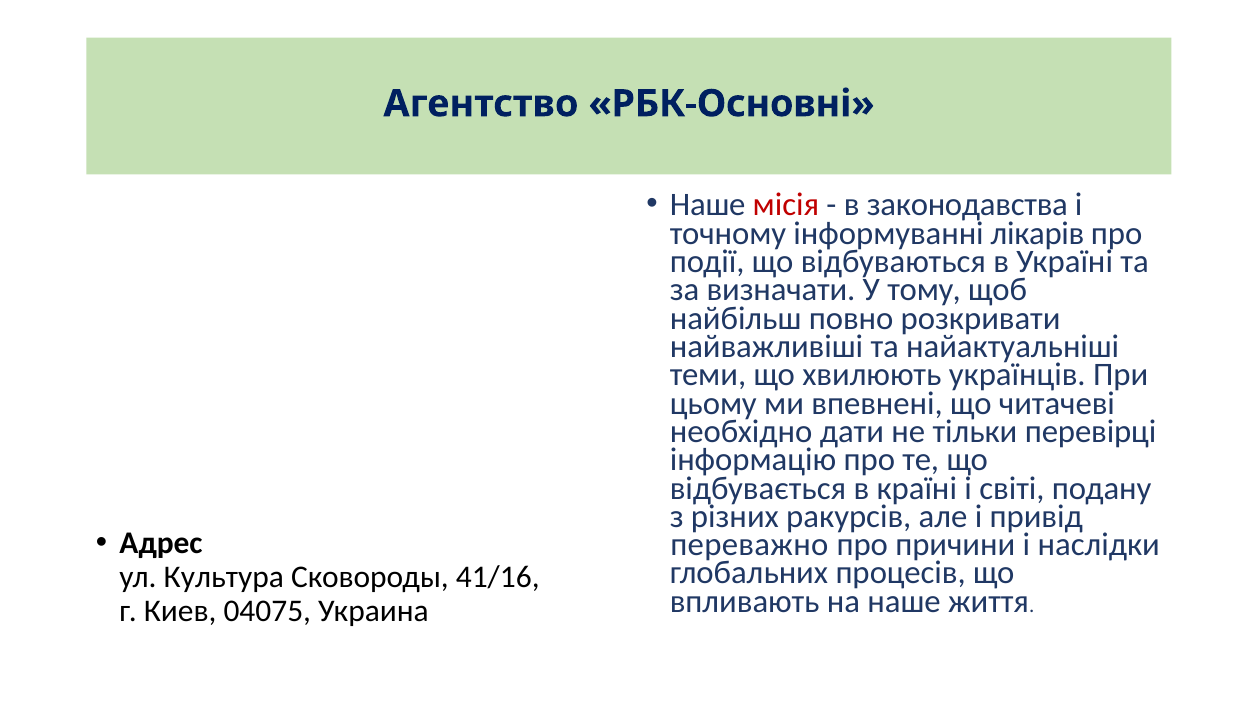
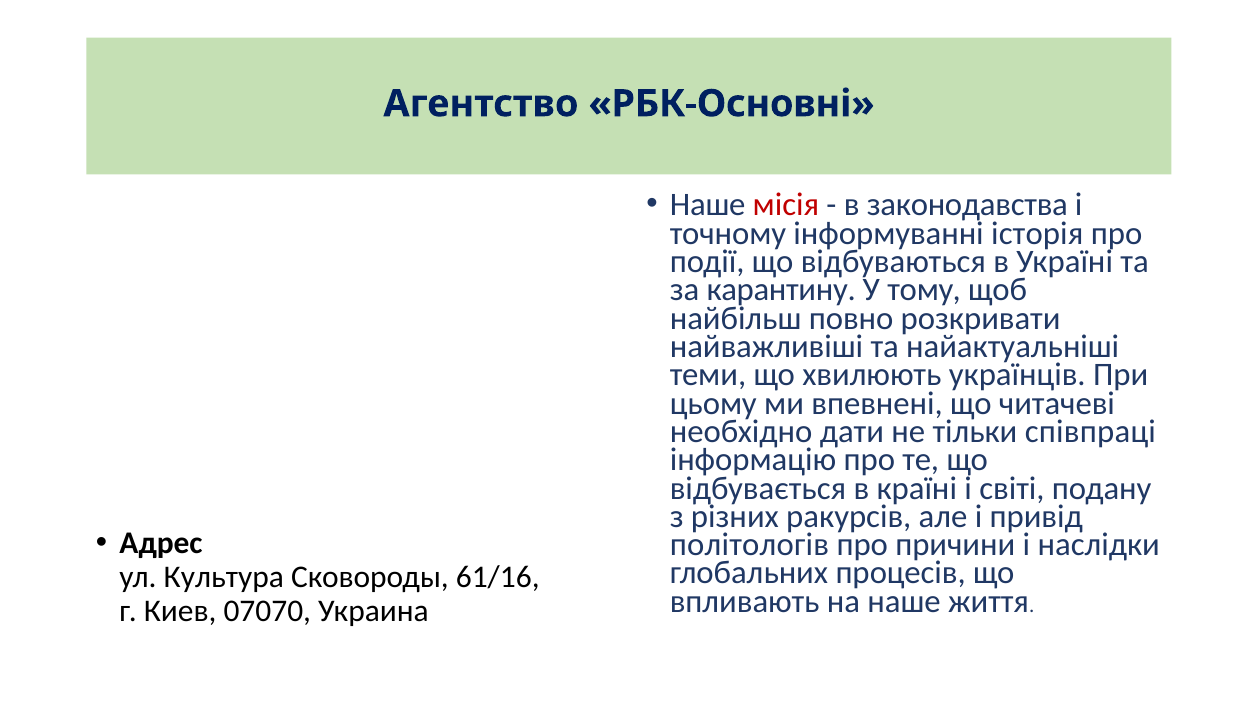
лікарів: лікарів -> історія
визначати: визначати -> карантину
перевірці: перевірці -> співпраці
переважно: переважно -> політологів
41/16: 41/16 -> 61/16
04075: 04075 -> 07070
